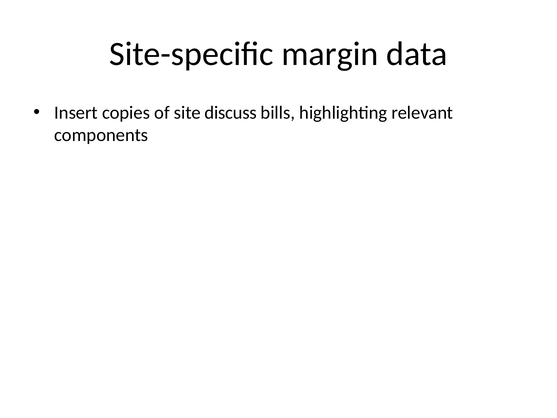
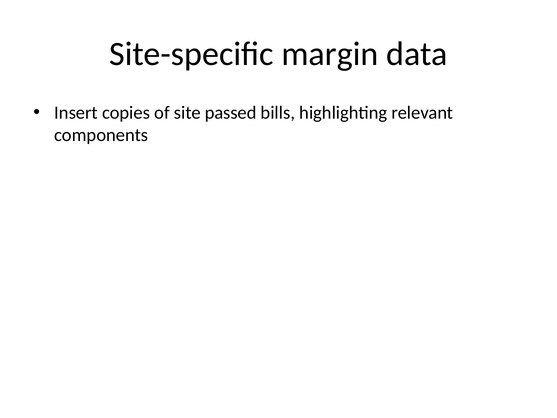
discuss: discuss -> passed
